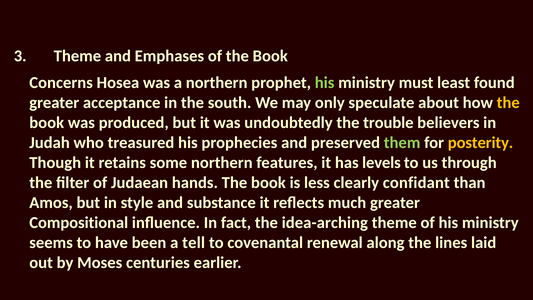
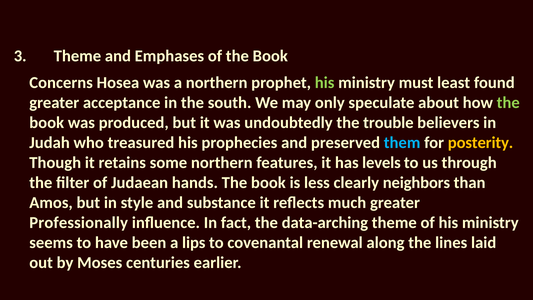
the at (508, 103) colour: yellow -> light green
them colour: light green -> light blue
confidant: confidant -> neighbors
Compositional: Compositional -> Professionally
idea-arching: idea-arching -> data-arching
tell: tell -> lips
